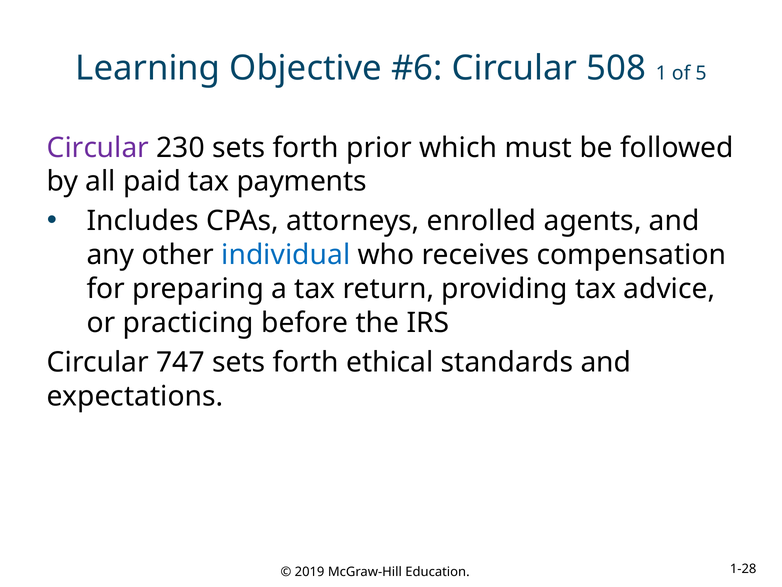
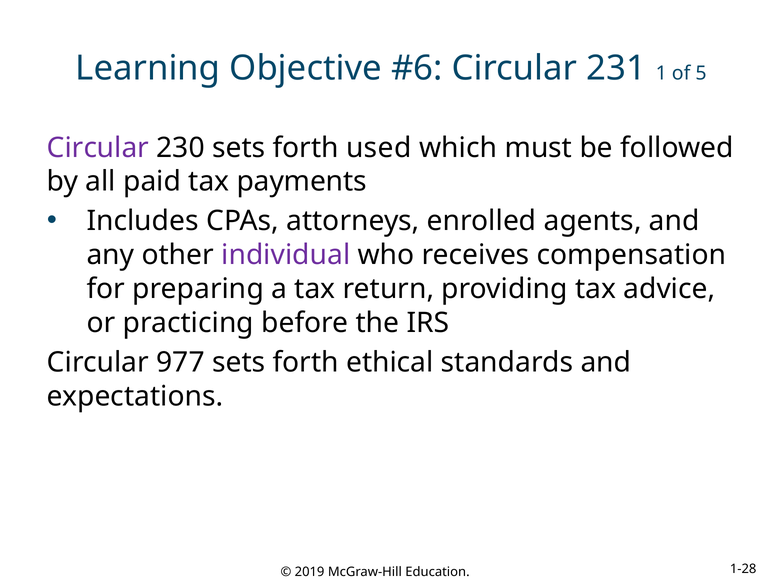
508: 508 -> 231
prior: prior -> used
individual colour: blue -> purple
747: 747 -> 977
